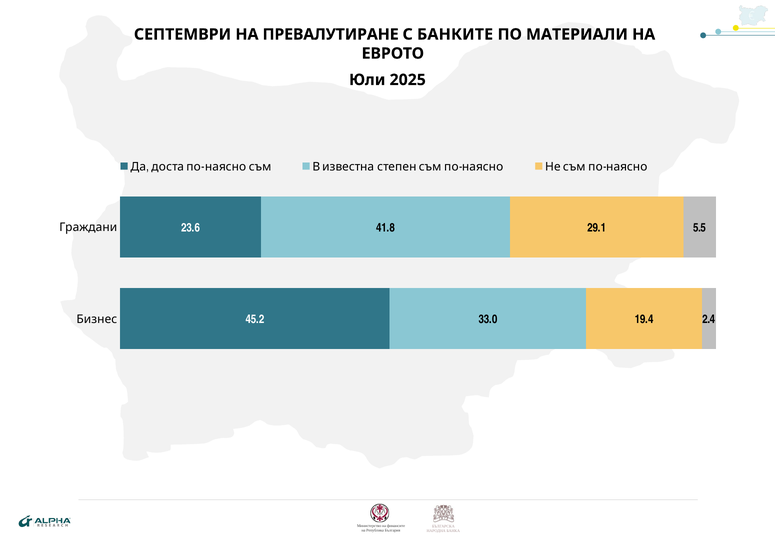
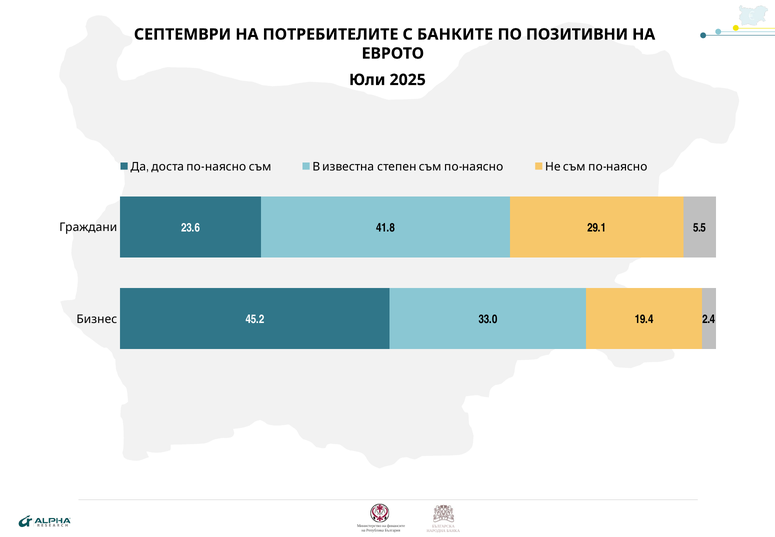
ПРЕВАЛУТИРАНЕ: ПРЕВАЛУТИРАНЕ -> ПОТРЕБИТЕЛИТЕ
МАТЕРИАЛИ: МАТЕРИАЛИ -> ПОЗИТИВНИ
